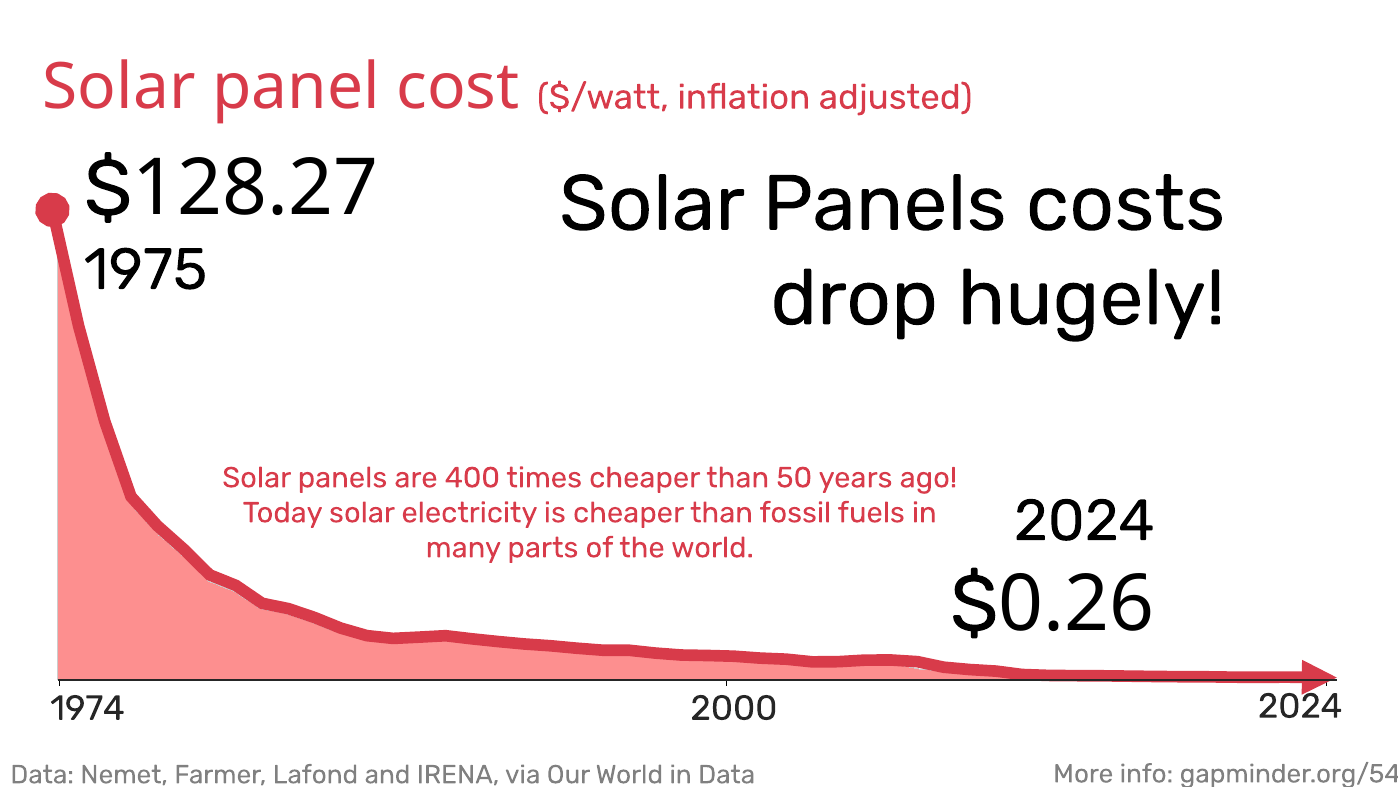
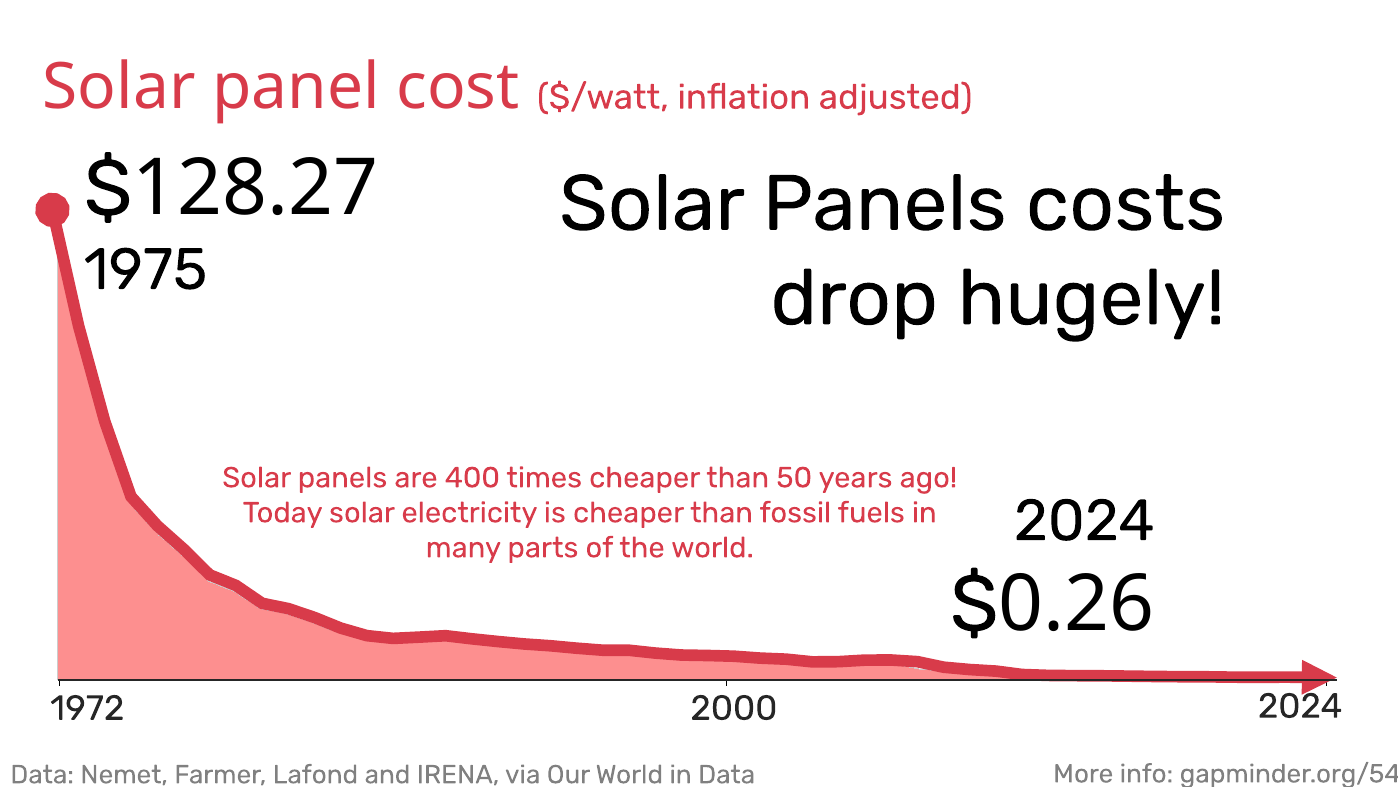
1974: 1974 -> 1972
